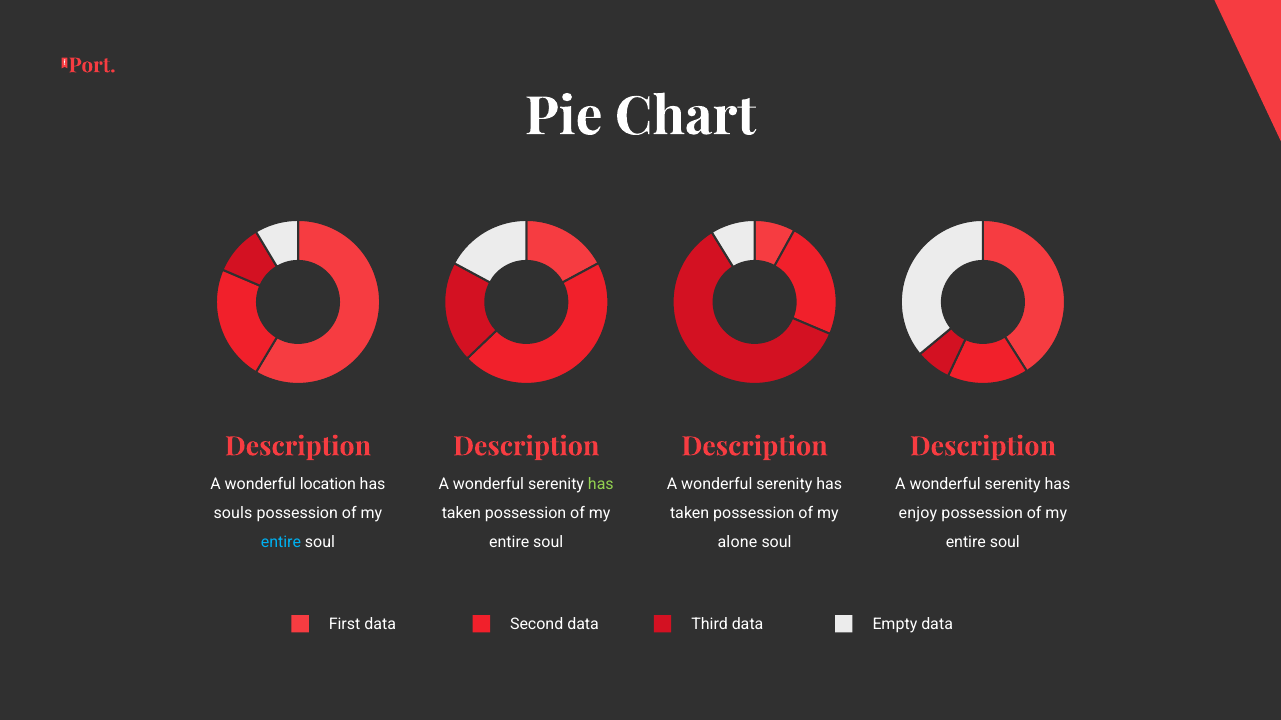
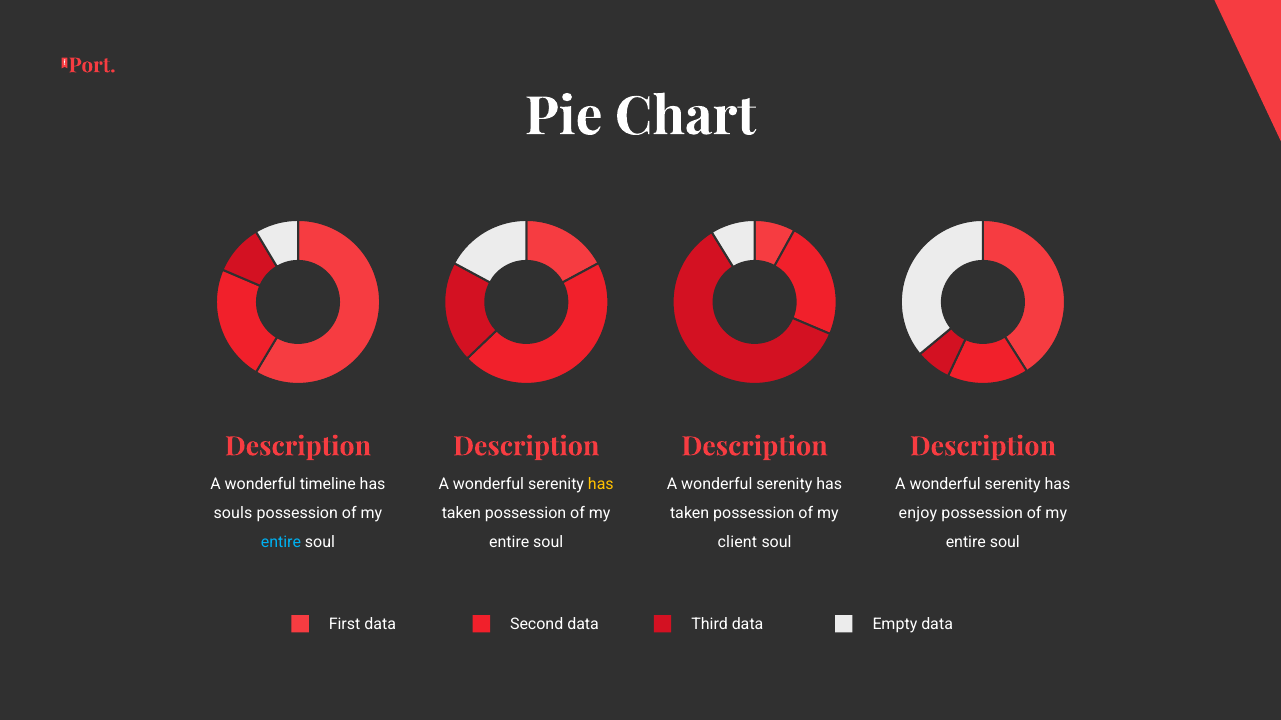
location: location -> timeline
has at (601, 485) colour: light green -> yellow
alone: alone -> client
